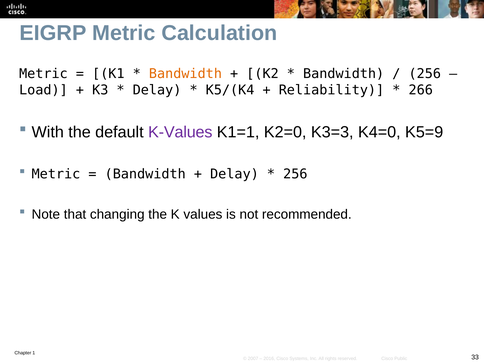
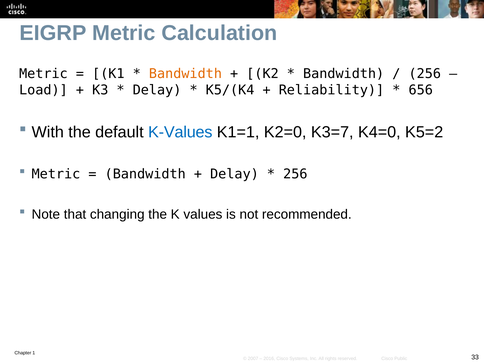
266: 266 -> 656
K-Values colour: purple -> blue
K3=3: K3=3 -> K3=7
K5=9: K5=9 -> K5=2
